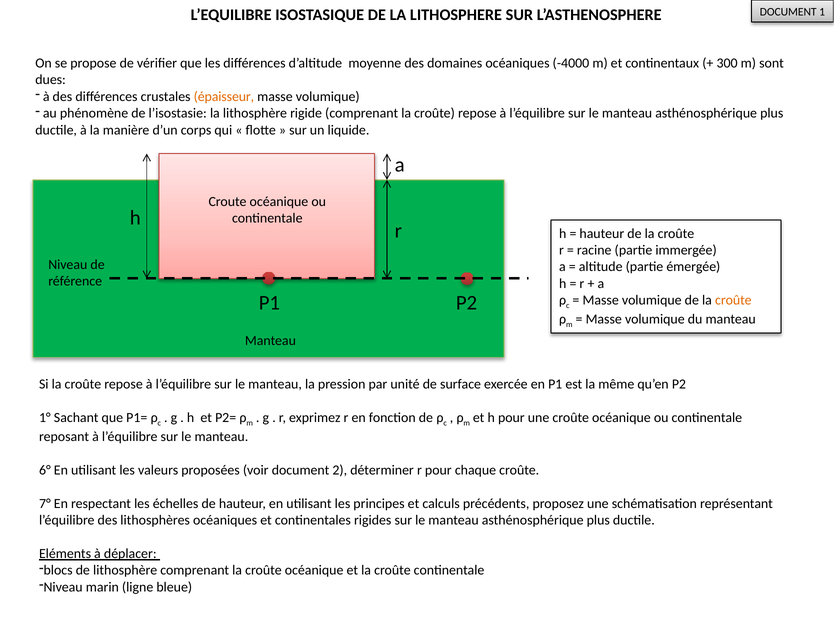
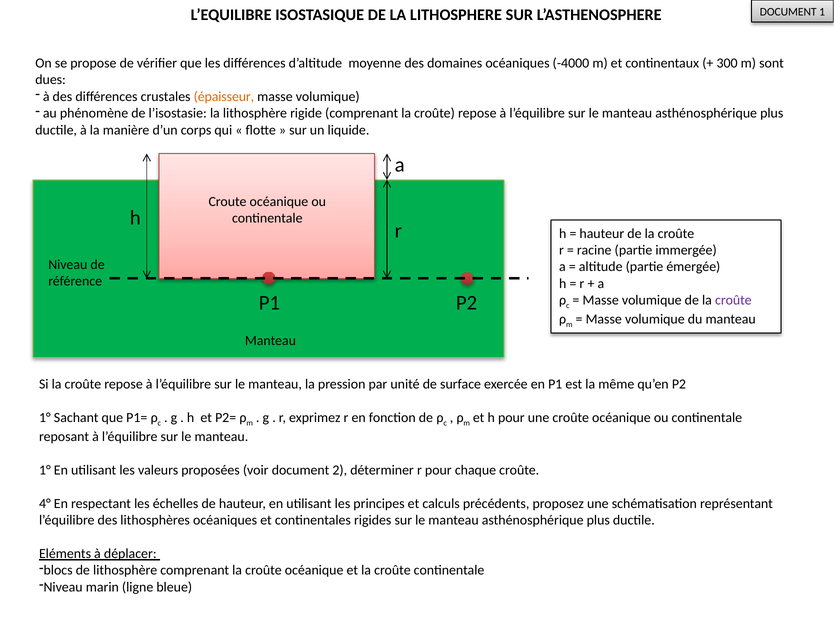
croûte at (733, 300) colour: orange -> purple
6° at (45, 470): 6° -> 1°
7°: 7° -> 4°
